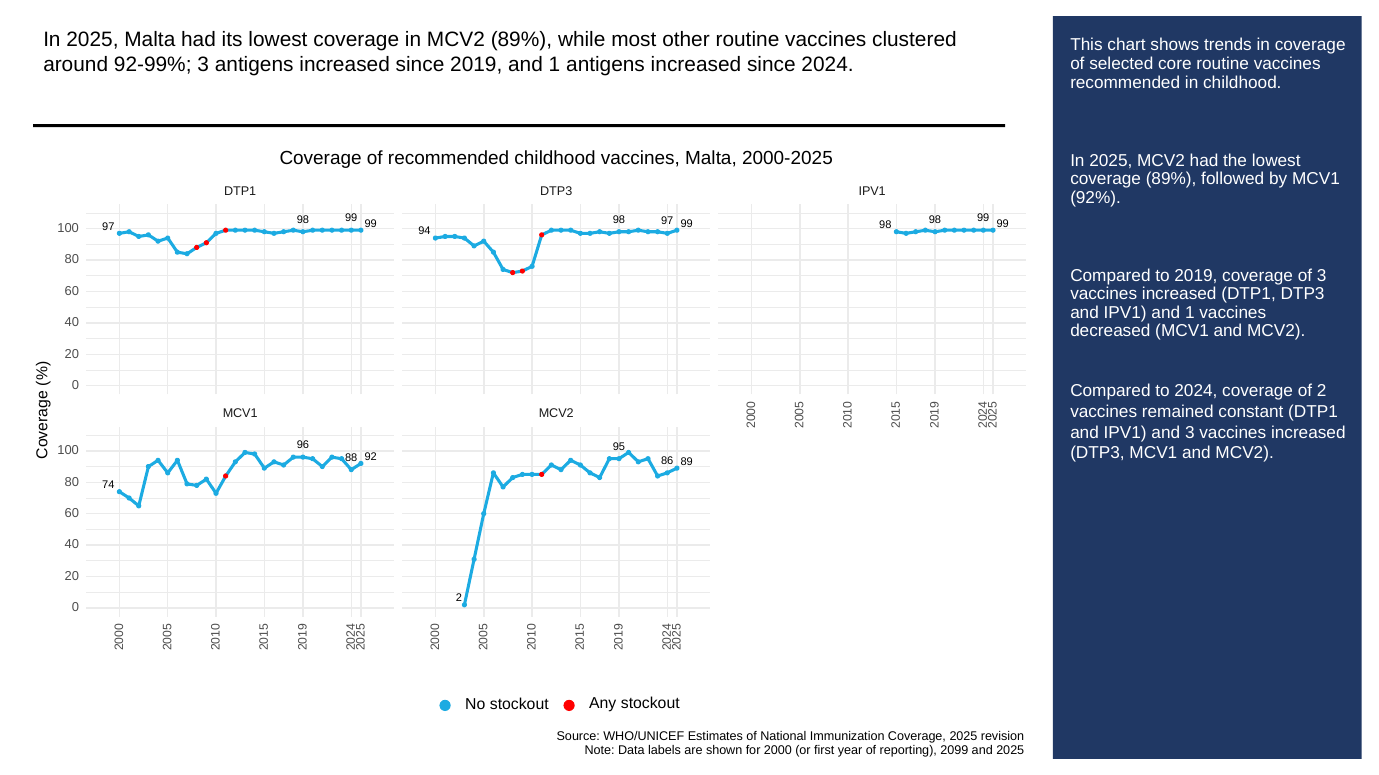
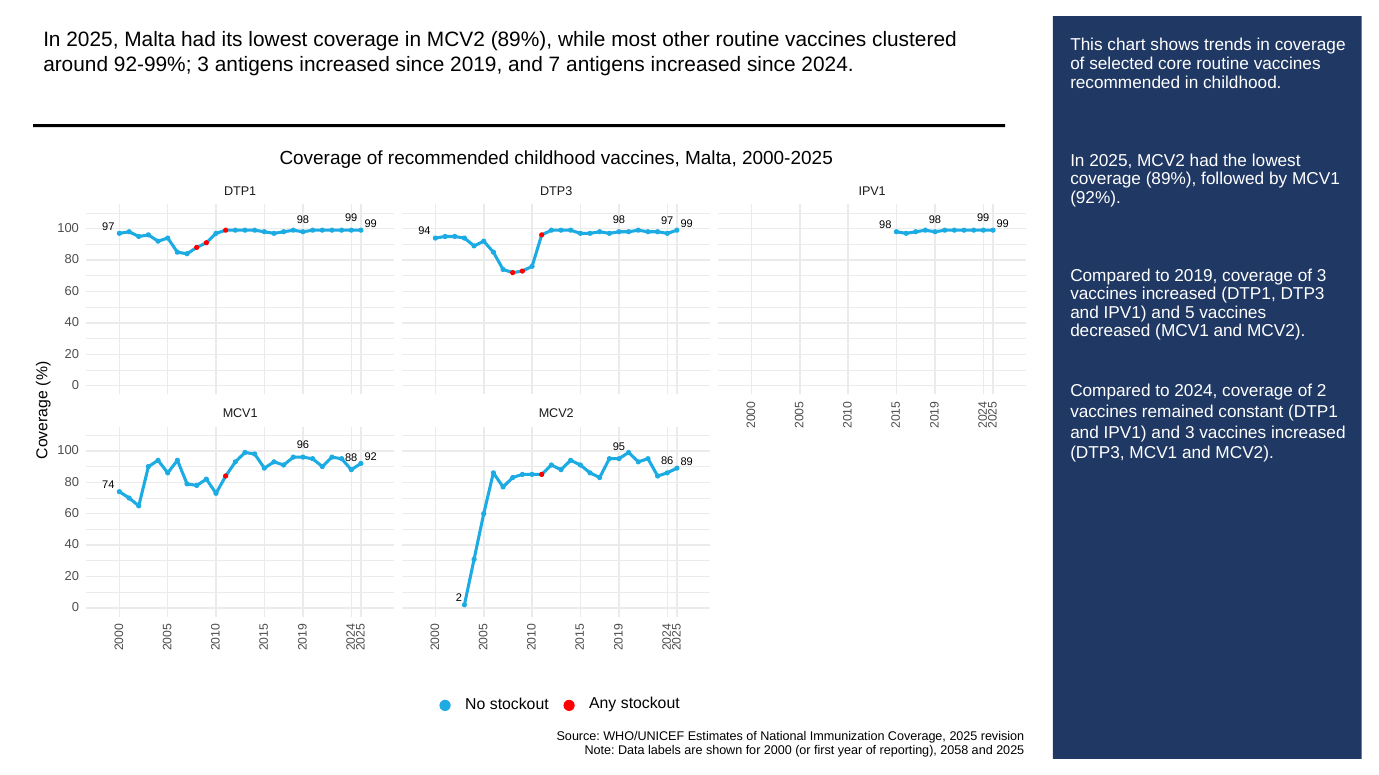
2019 and 1: 1 -> 7
IPV1 and 1: 1 -> 5
2099: 2099 -> 2058
